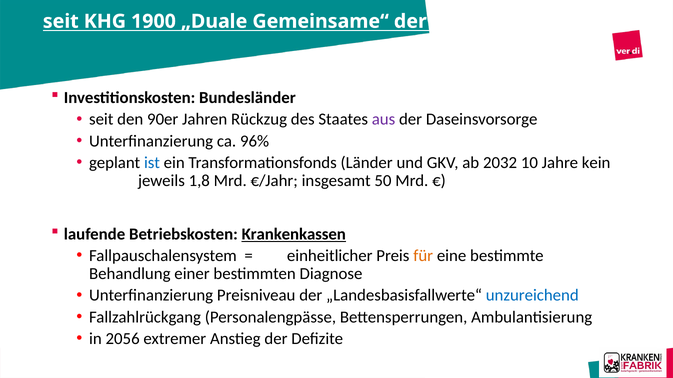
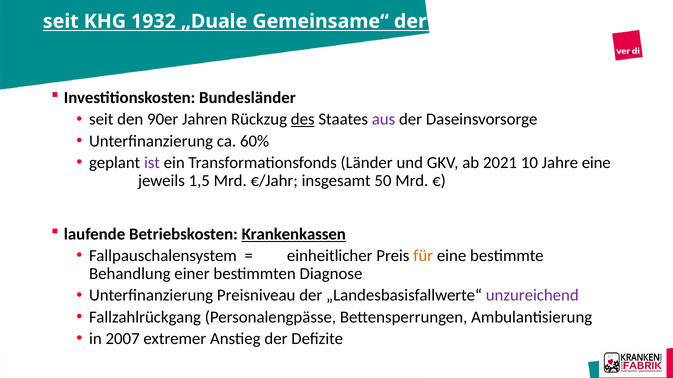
1900: 1900 -> 1932
des underline: none -> present
96%: 96% -> 60%
ist colour: blue -> purple
2032: 2032 -> 2021
Jahre kein: kein -> eine
1,8: 1,8 -> 1,5
unzureichend colour: blue -> purple
2056: 2056 -> 2007
